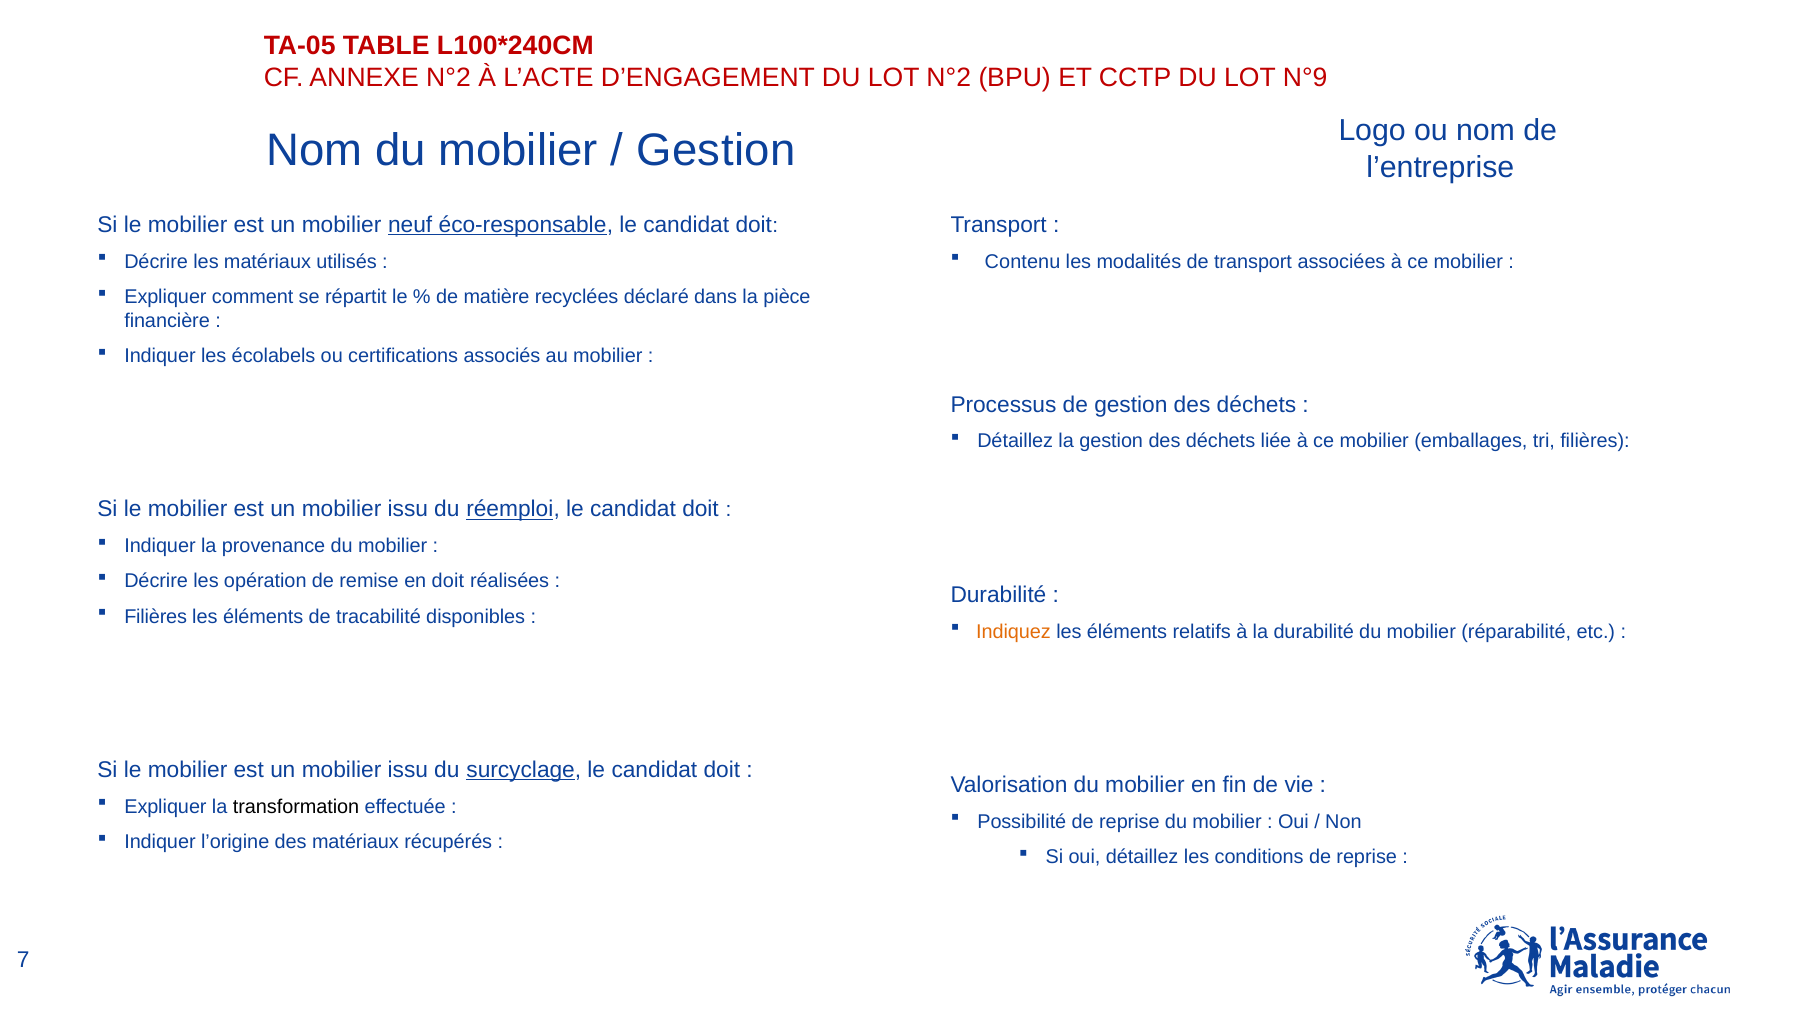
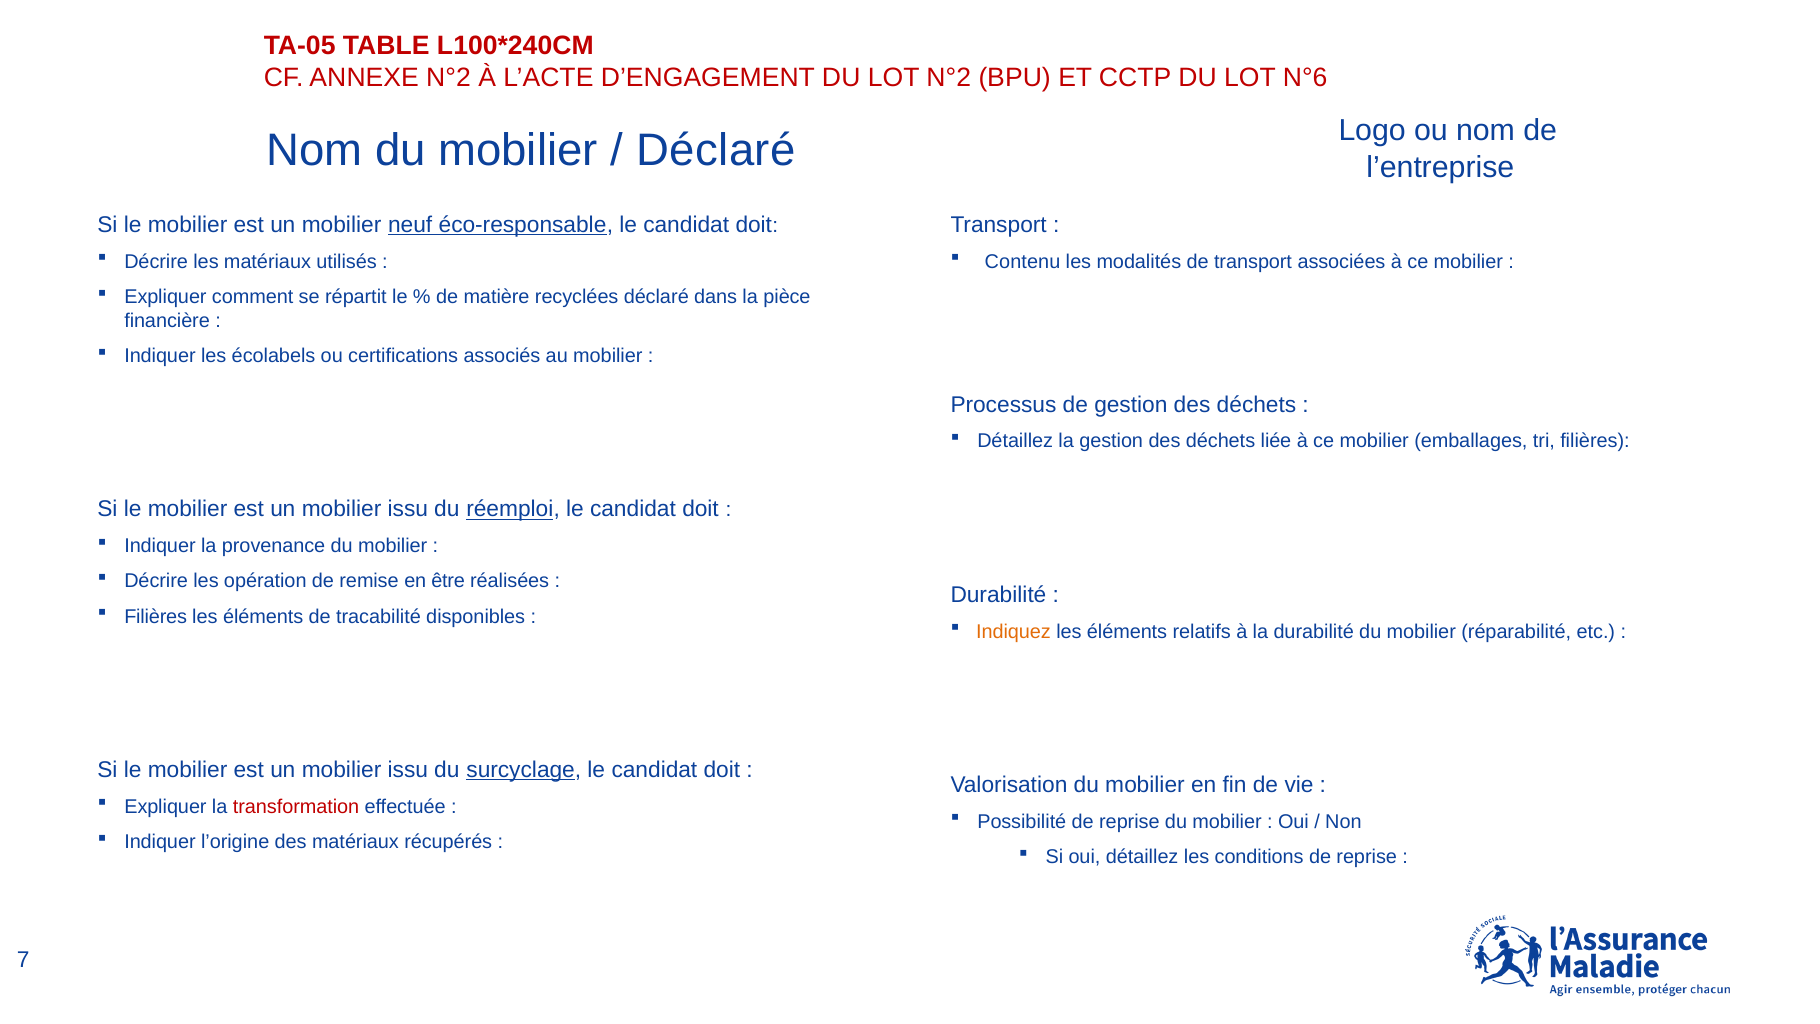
N°9: N°9 -> N°6
Gestion at (716, 150): Gestion -> Déclaré
en doit: doit -> être
transformation colour: black -> red
